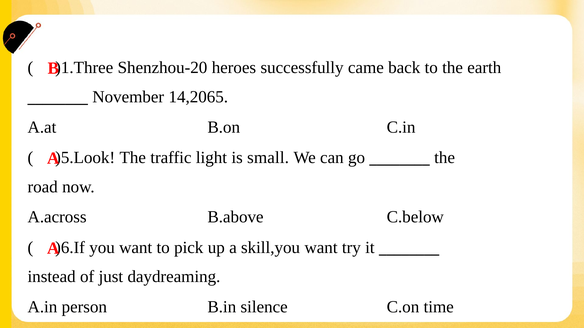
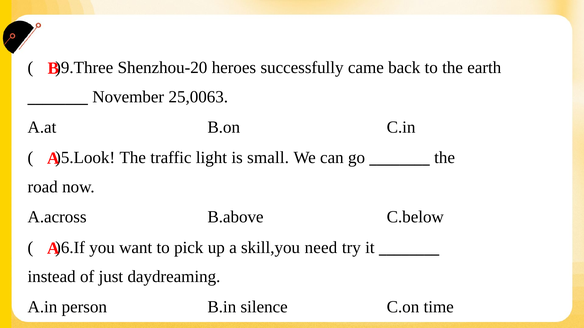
)1.Three: )1.Three -> )9.Three
14,2065: 14,2065 -> 25,0063
skill,you want: want -> need
